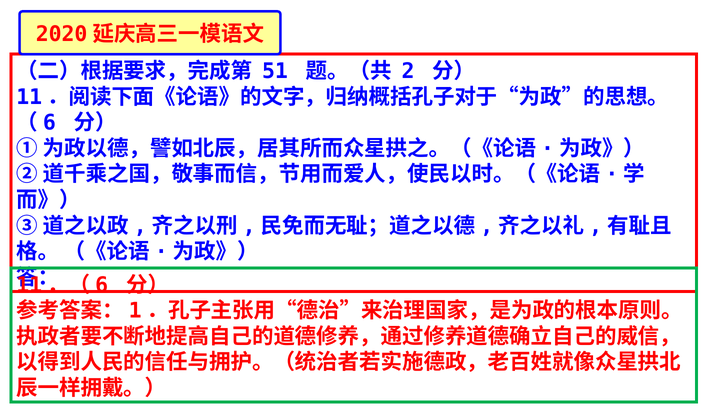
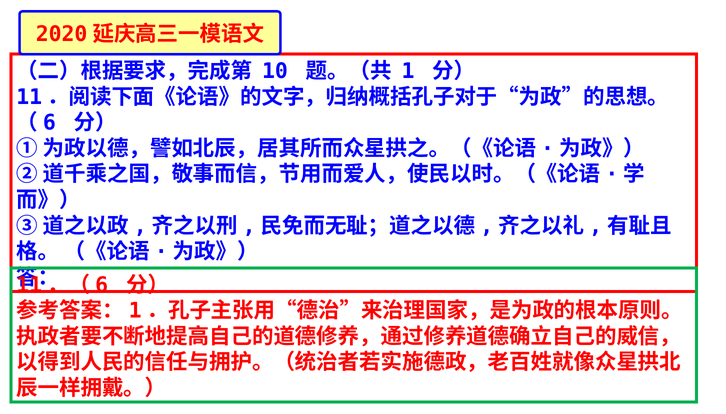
51: 51 -> 10
2: 2 -> 1
